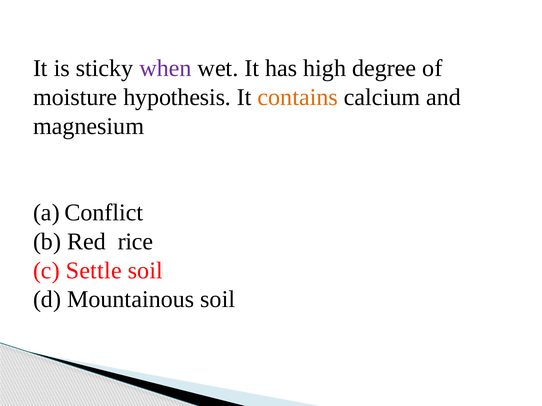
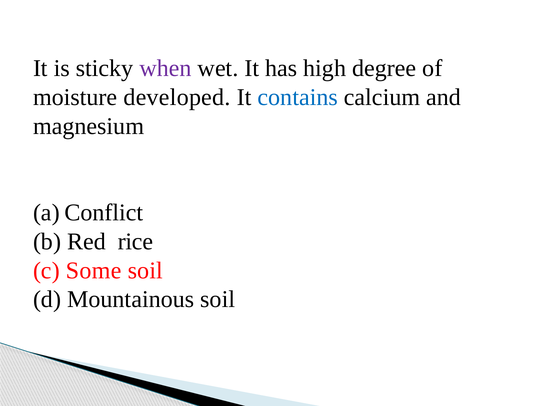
hypothesis: hypothesis -> developed
contains colour: orange -> blue
Settle: Settle -> Some
